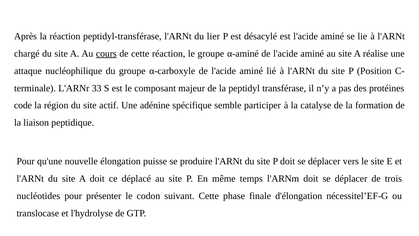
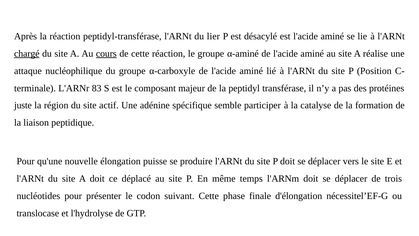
chargé underline: none -> present
33: 33 -> 83
code: code -> juste
